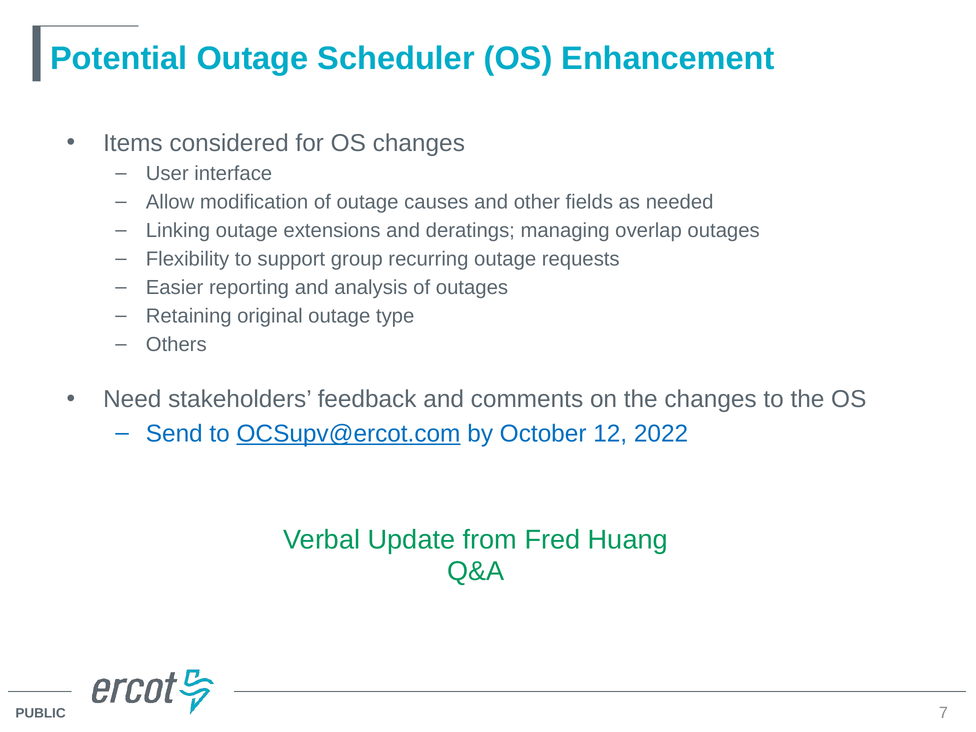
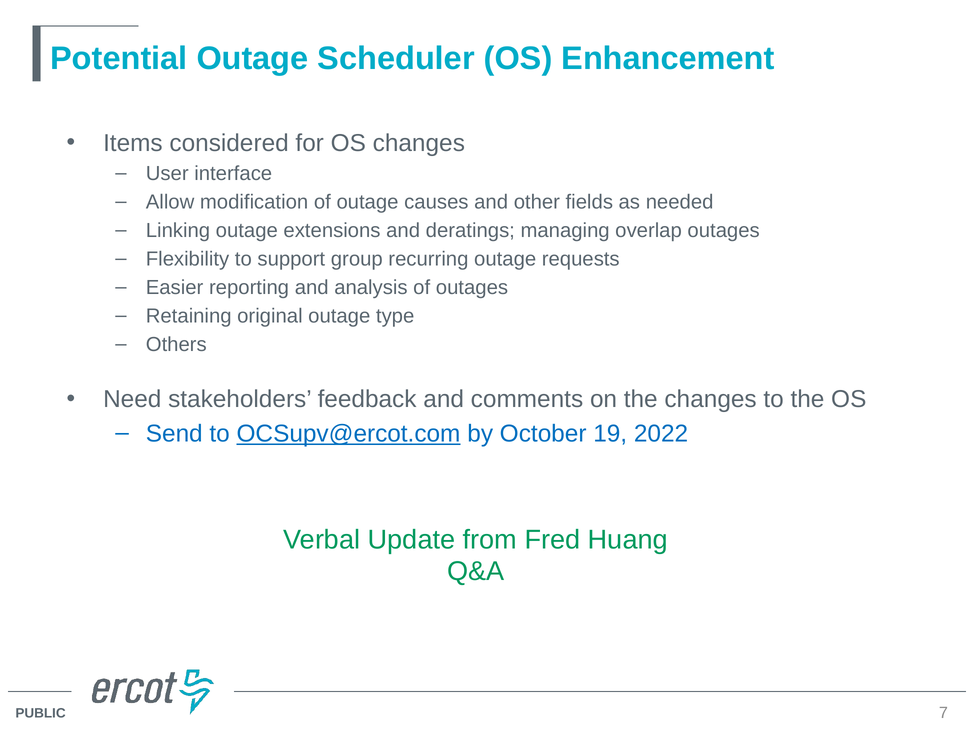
12: 12 -> 19
